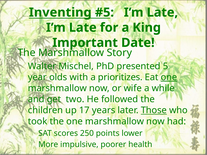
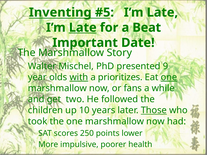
Late at (83, 28) underline: none -> present
King: King -> Beat
5: 5 -> 9
with underline: none -> present
wife: wife -> fans
17: 17 -> 10
